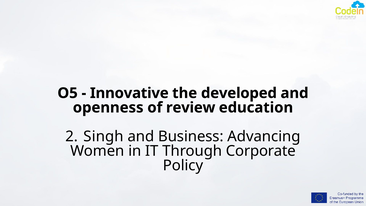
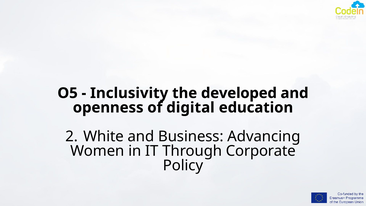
Innovative: Innovative -> Inclusivity
review: review -> digital
Singh: Singh -> White
